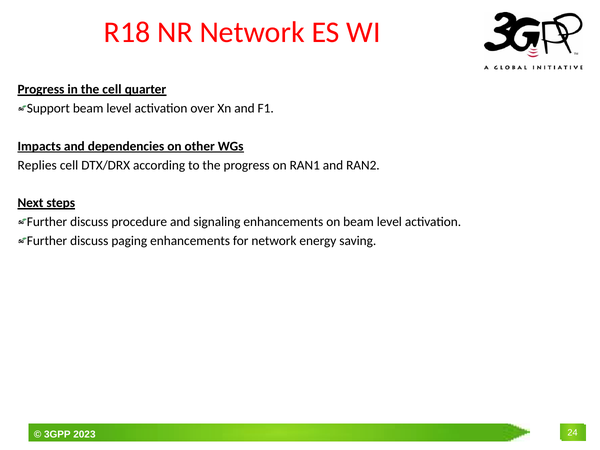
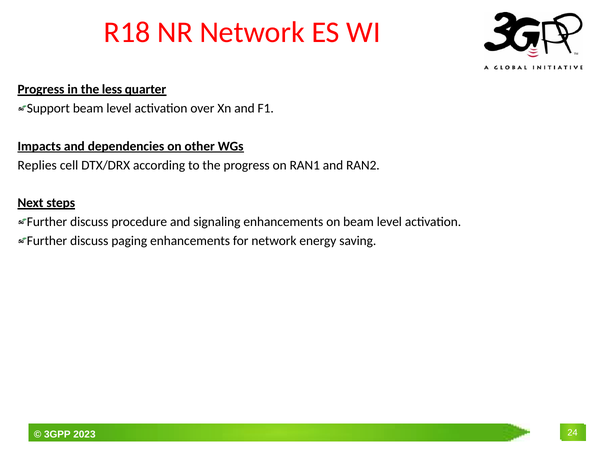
the cell: cell -> less
